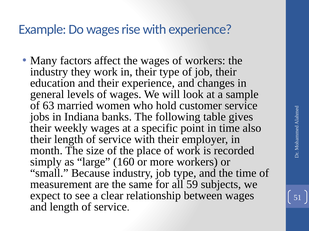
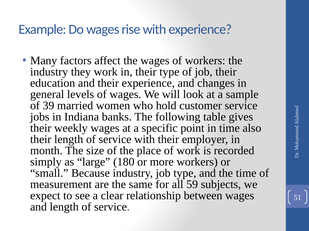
63: 63 -> 39
160: 160 -> 180
